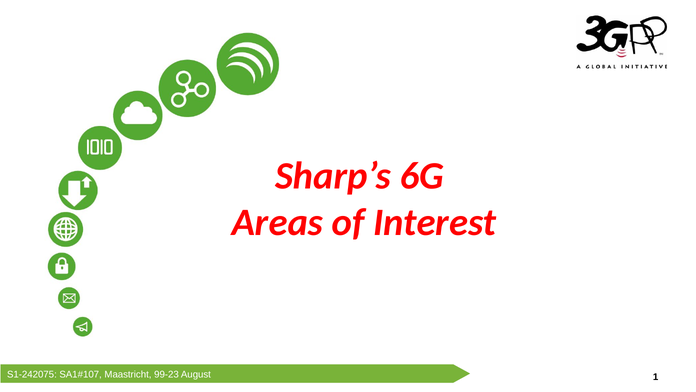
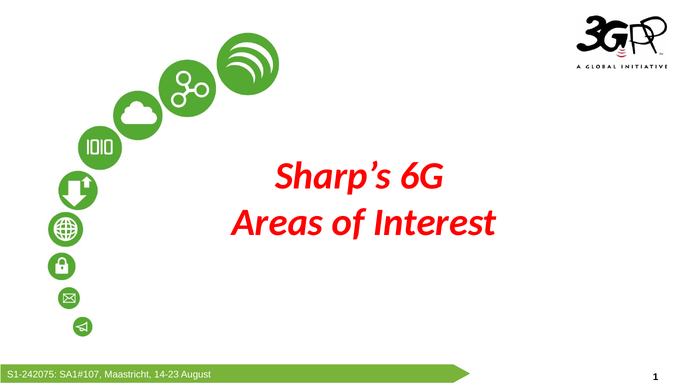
99-23: 99-23 -> 14-23
